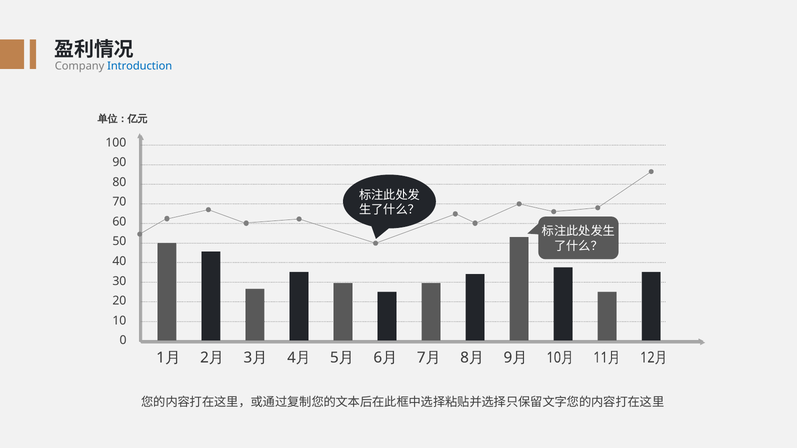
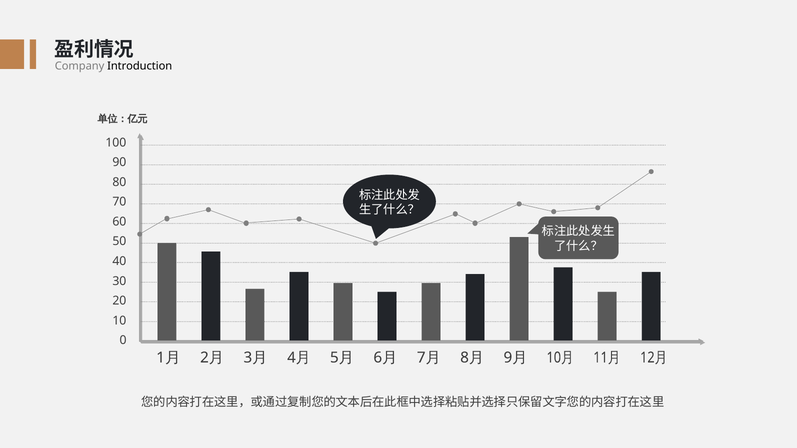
Introduction colour: blue -> black
